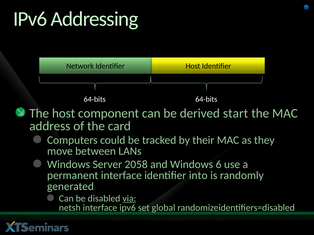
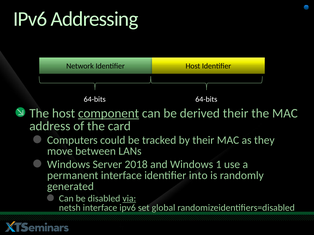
component underline: none -> present
derived start: start -> their
2058: 2058 -> 2018
6: 6 -> 1
